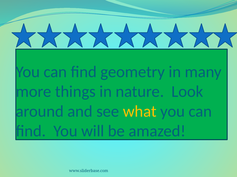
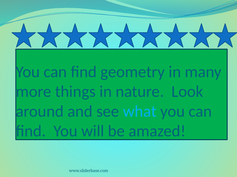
what colour: yellow -> light blue
